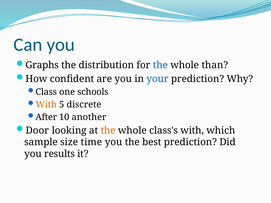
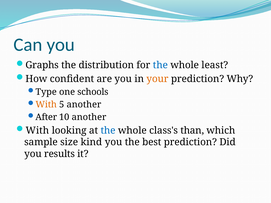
than: than -> least
your colour: blue -> orange
Class: Class -> Type
5 discrete: discrete -> another
Door at (37, 131): Door -> With
the at (108, 131) colour: orange -> blue
class's with: with -> than
time: time -> kind
